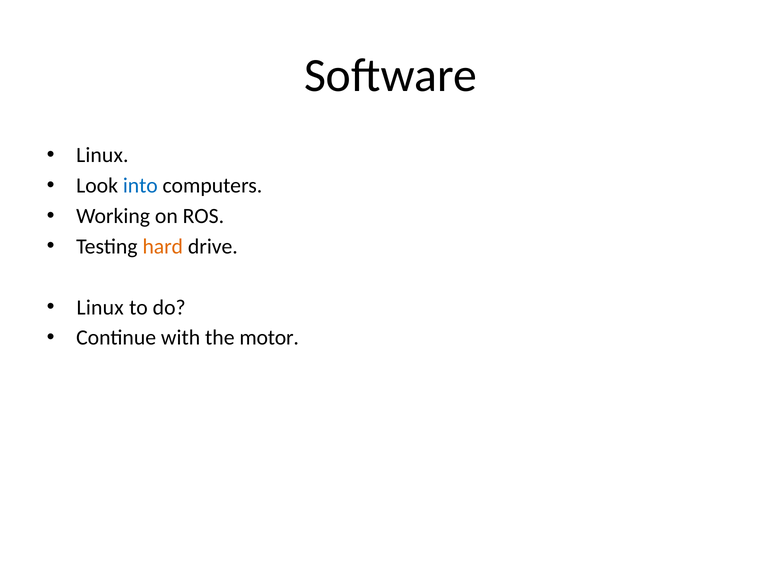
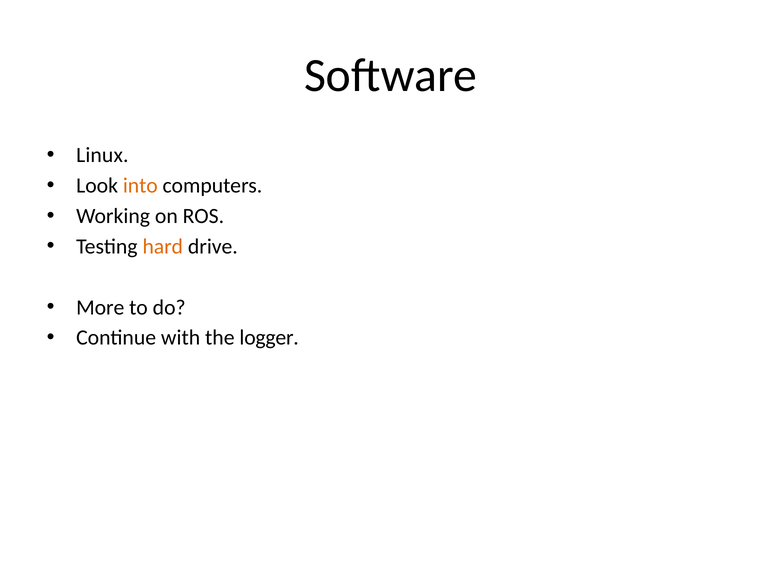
into colour: blue -> orange
Linux at (100, 307): Linux -> More
motor: motor -> logger
